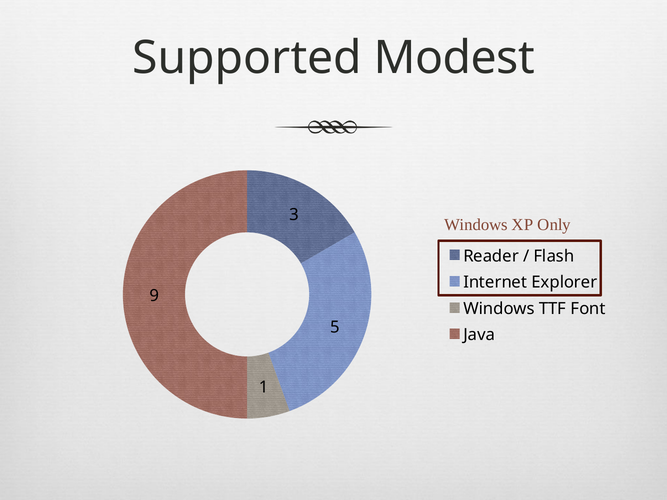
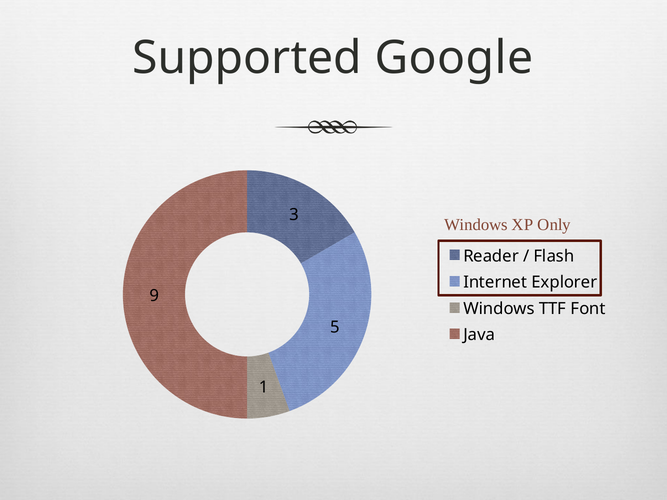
Modest: Modest -> Google
